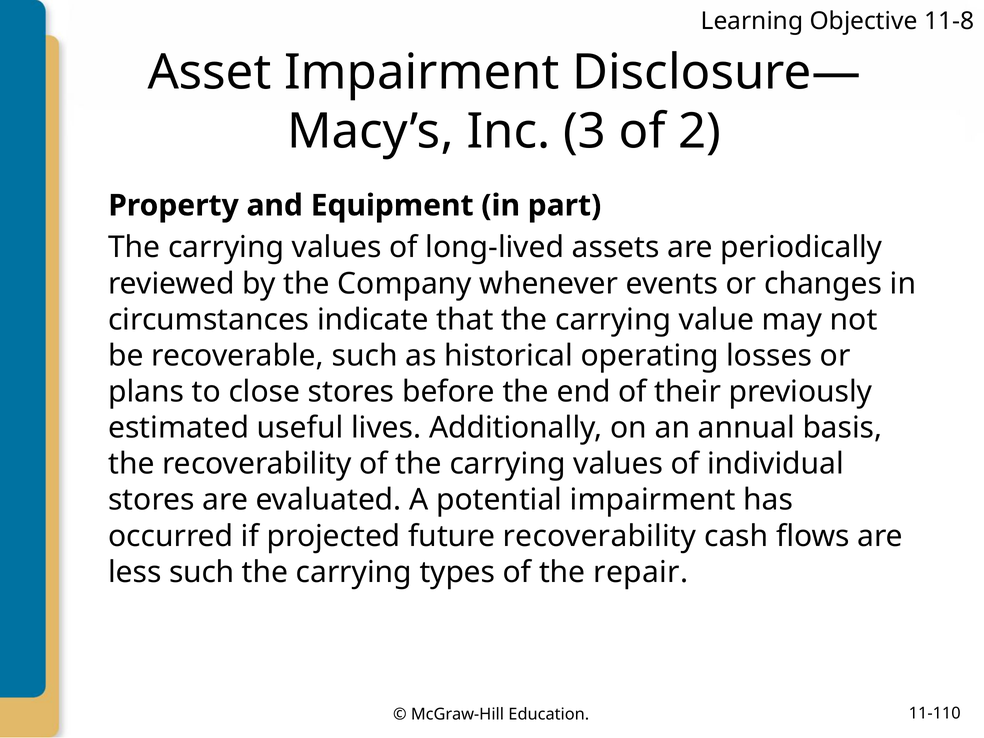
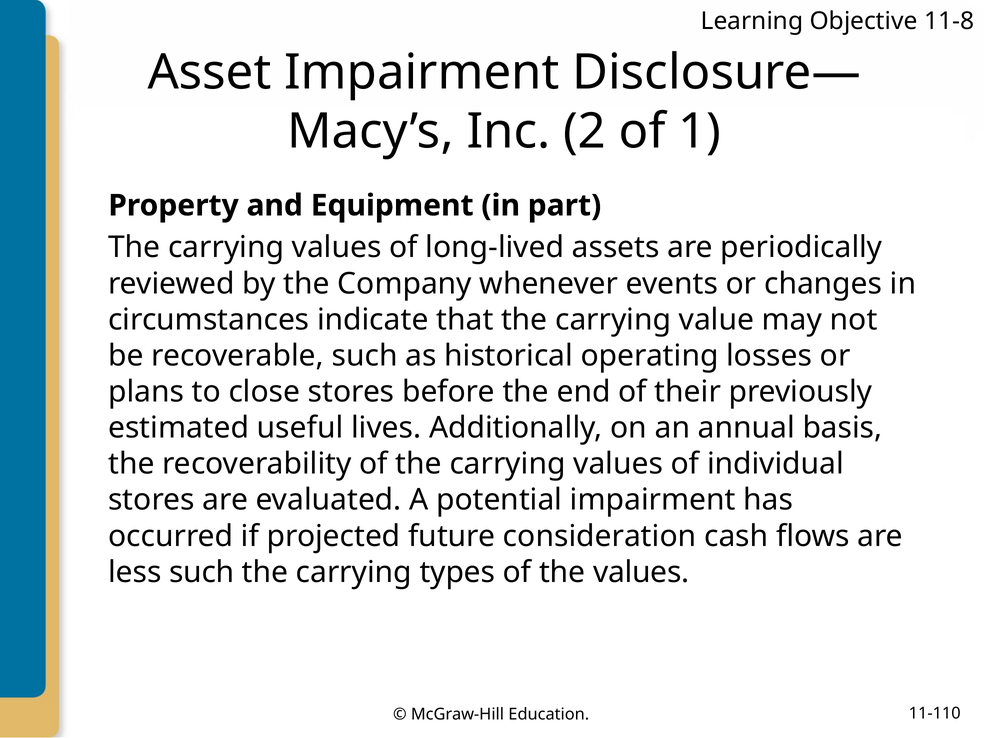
3: 3 -> 2
2: 2 -> 1
future recoverability: recoverability -> consideration
the repair: repair -> values
